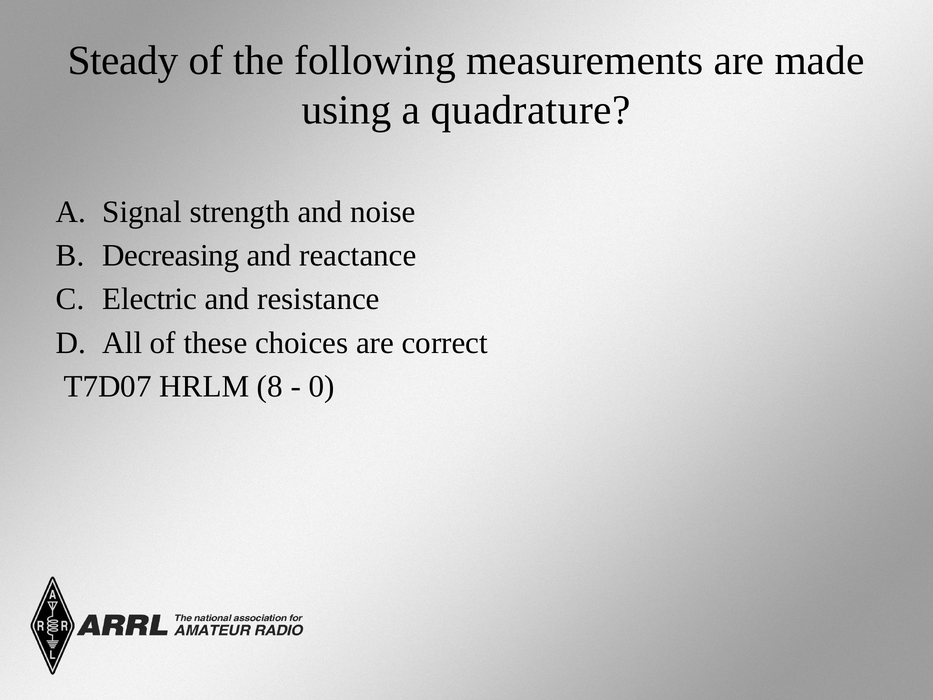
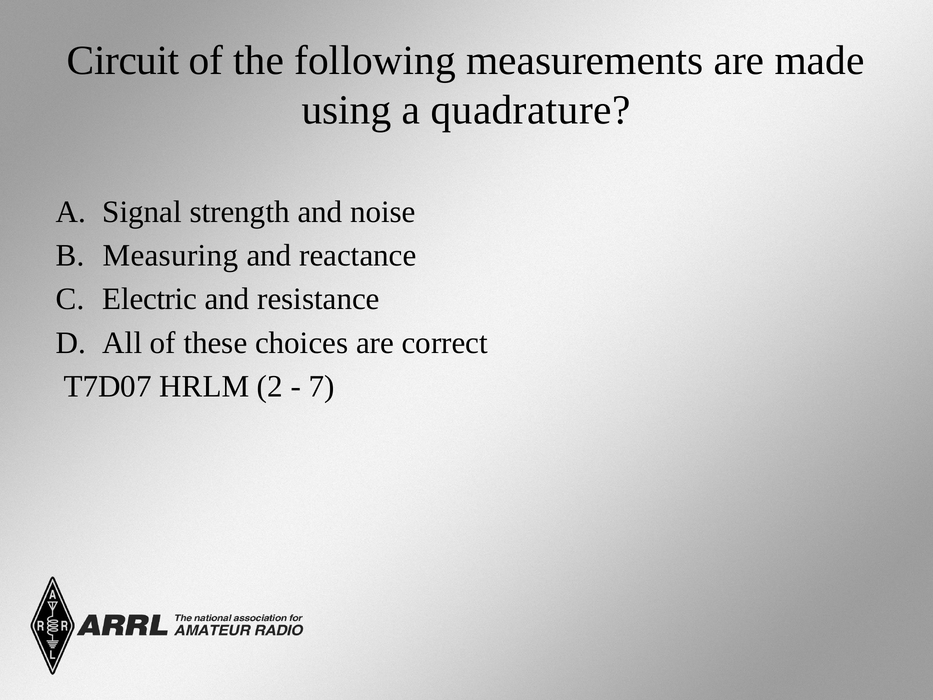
Steady: Steady -> Circuit
Decreasing: Decreasing -> Measuring
8: 8 -> 2
0: 0 -> 7
